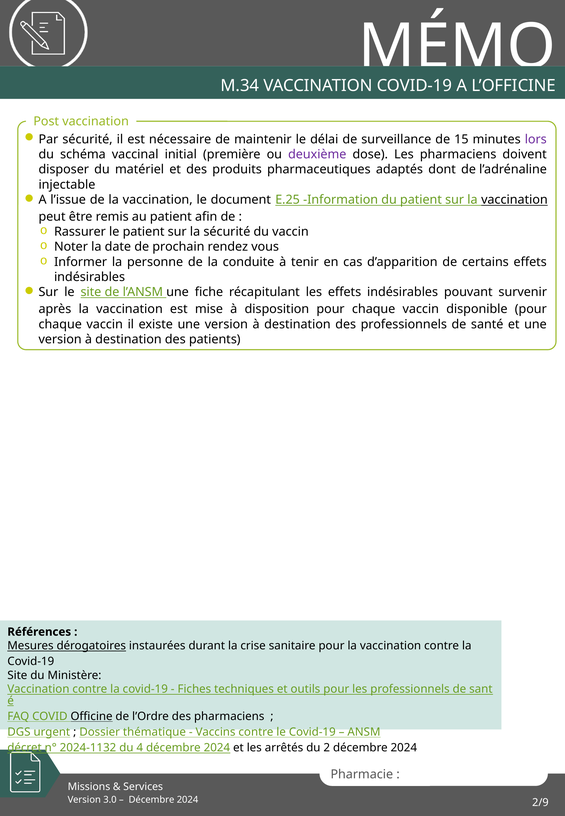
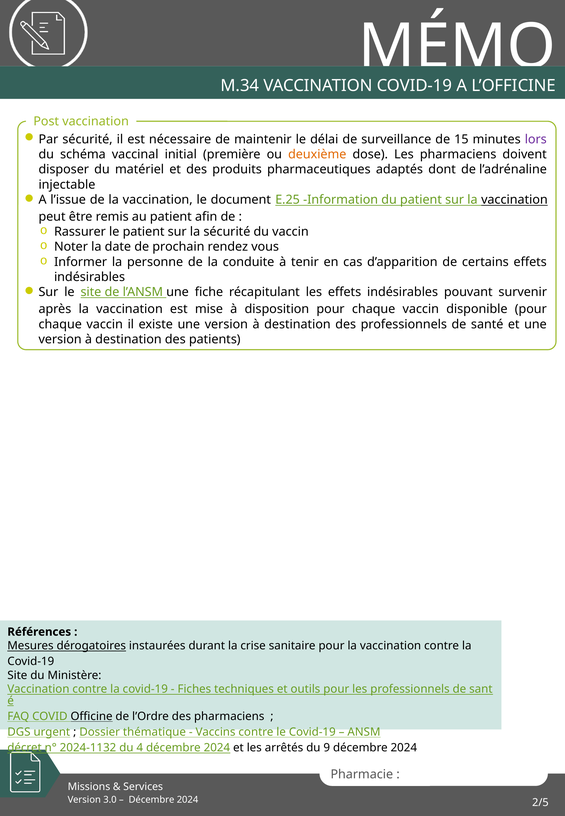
deuxième colour: purple -> orange
2: 2 -> 9
2/9: 2/9 -> 2/5
